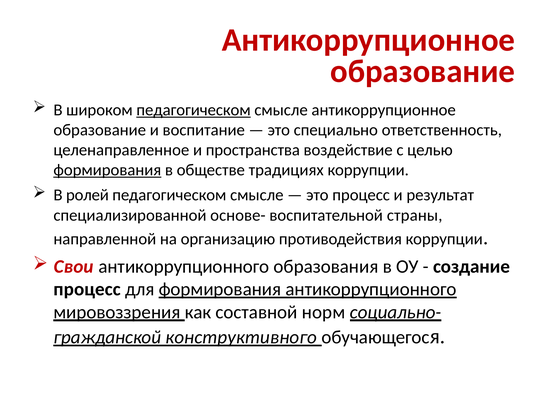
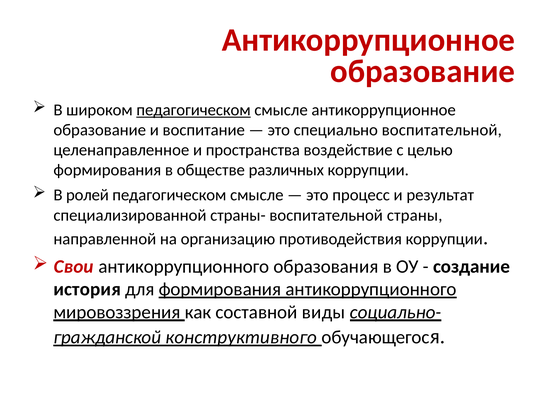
специально ответственность: ответственность -> воспитательной
формирования at (107, 170) underline: present -> none
традициях: традициях -> различных
основе-: основе- -> страны-
процесс at (87, 289): процесс -> история
норм: норм -> виды
